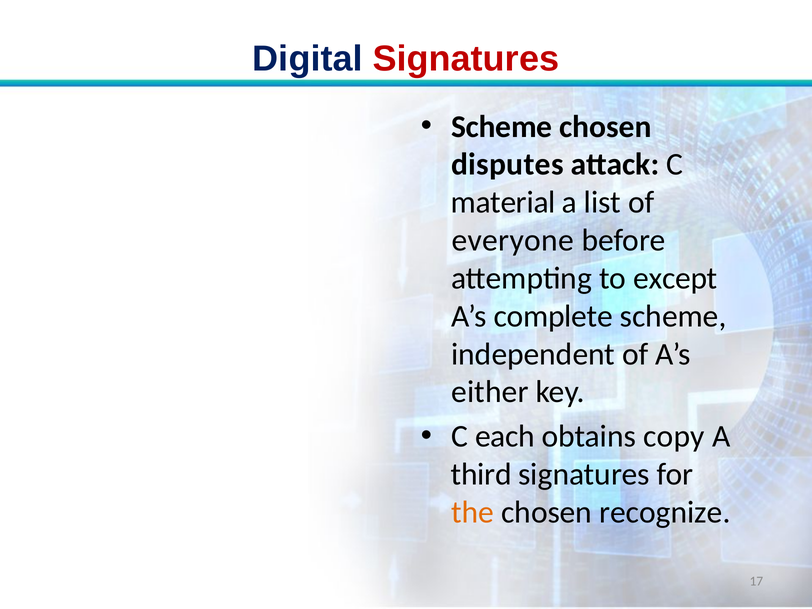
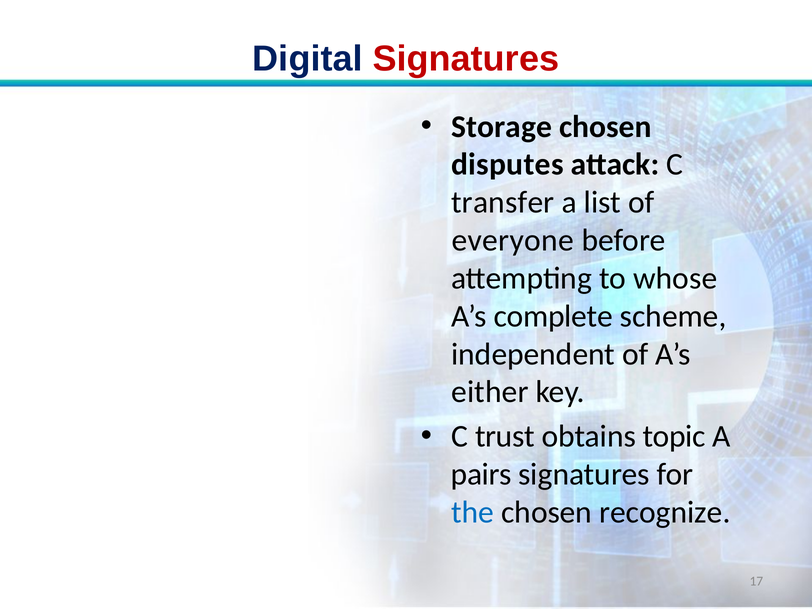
Scheme at (502, 127): Scheme -> Storage
material: material -> transfer
except: except -> whose
each: each -> trust
copy: copy -> topic
third: third -> pairs
the colour: orange -> blue
